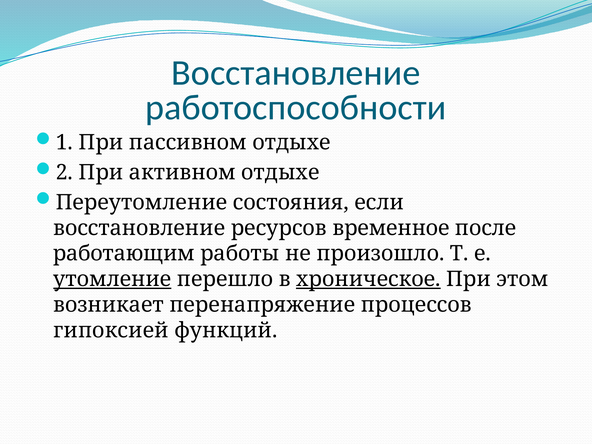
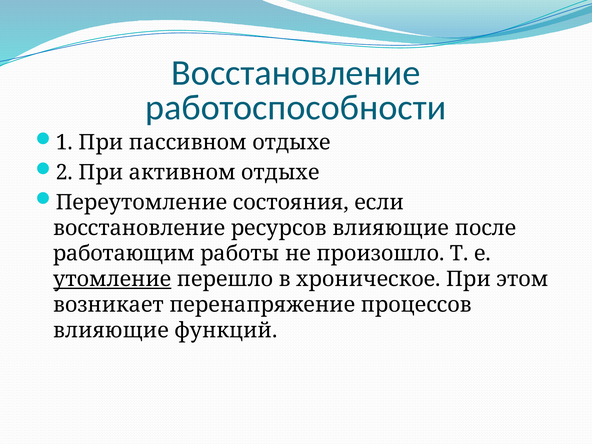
ресурсов временное: временное -> влияющие
хроническое underline: present -> none
гипоксией at (111, 331): гипоксией -> влияющие
